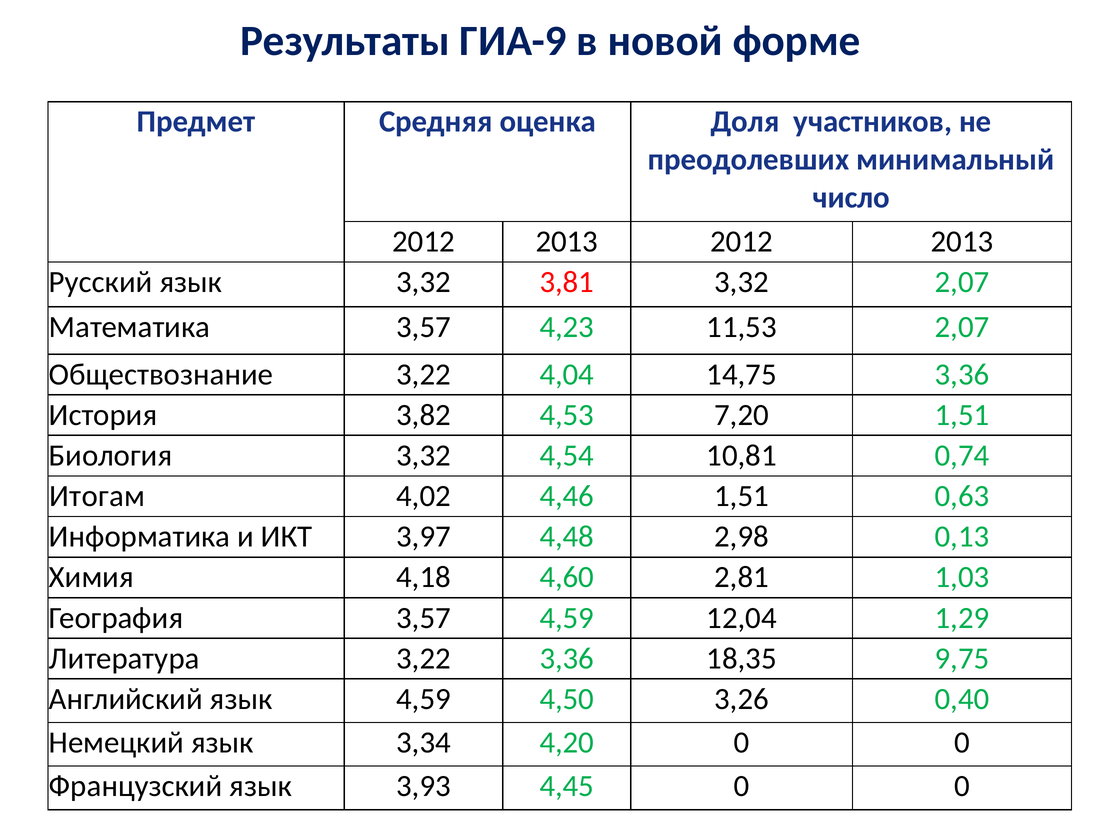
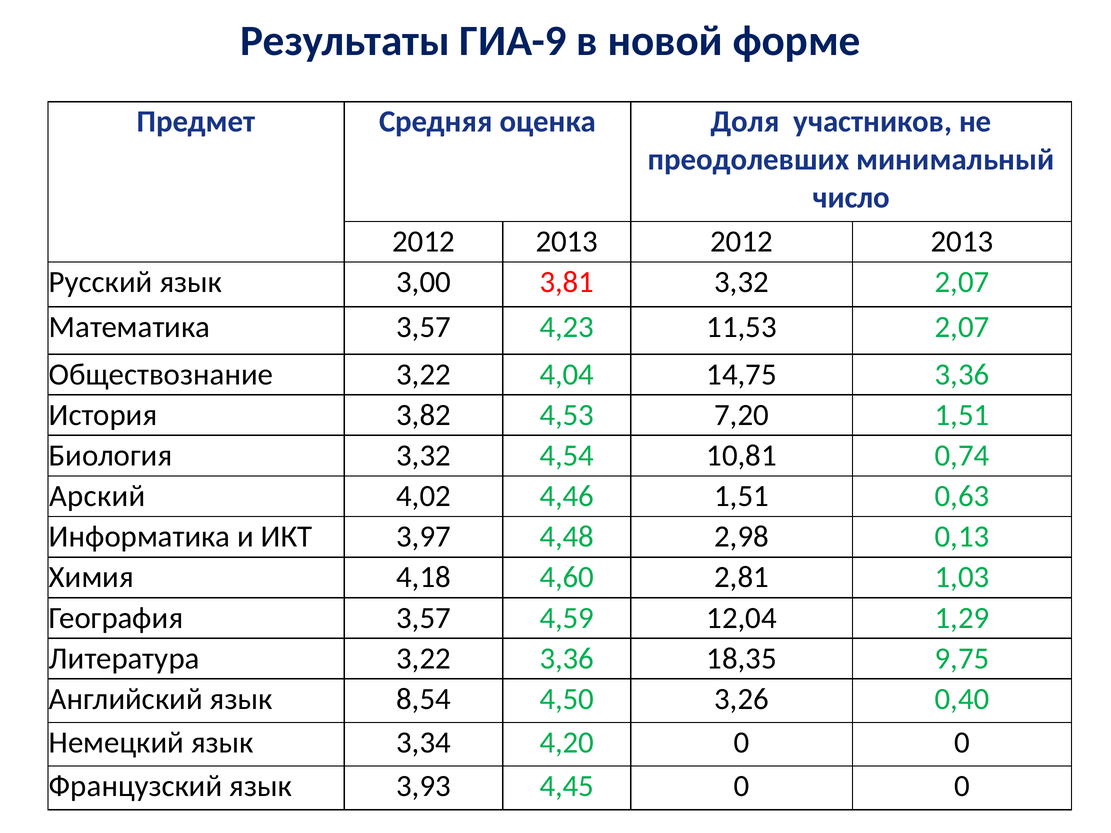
язык 3,32: 3,32 -> 3,00
Итогам: Итогам -> Арский
язык 4,59: 4,59 -> 8,54
